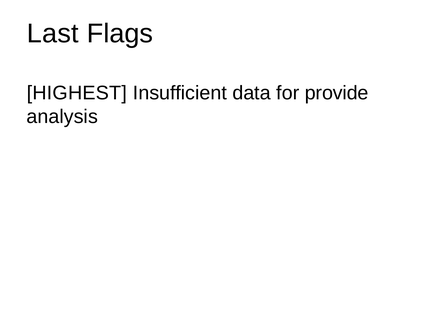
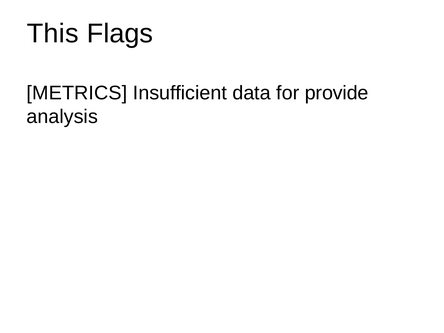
Last: Last -> This
HIGHEST: HIGHEST -> METRICS
